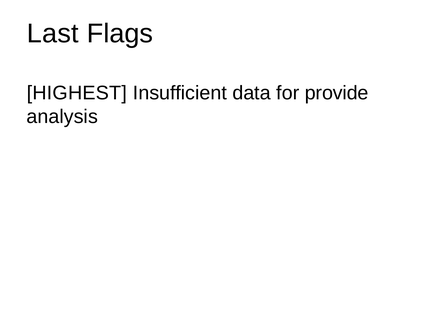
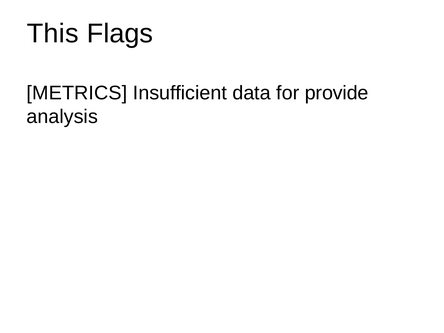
Last: Last -> This
HIGHEST: HIGHEST -> METRICS
